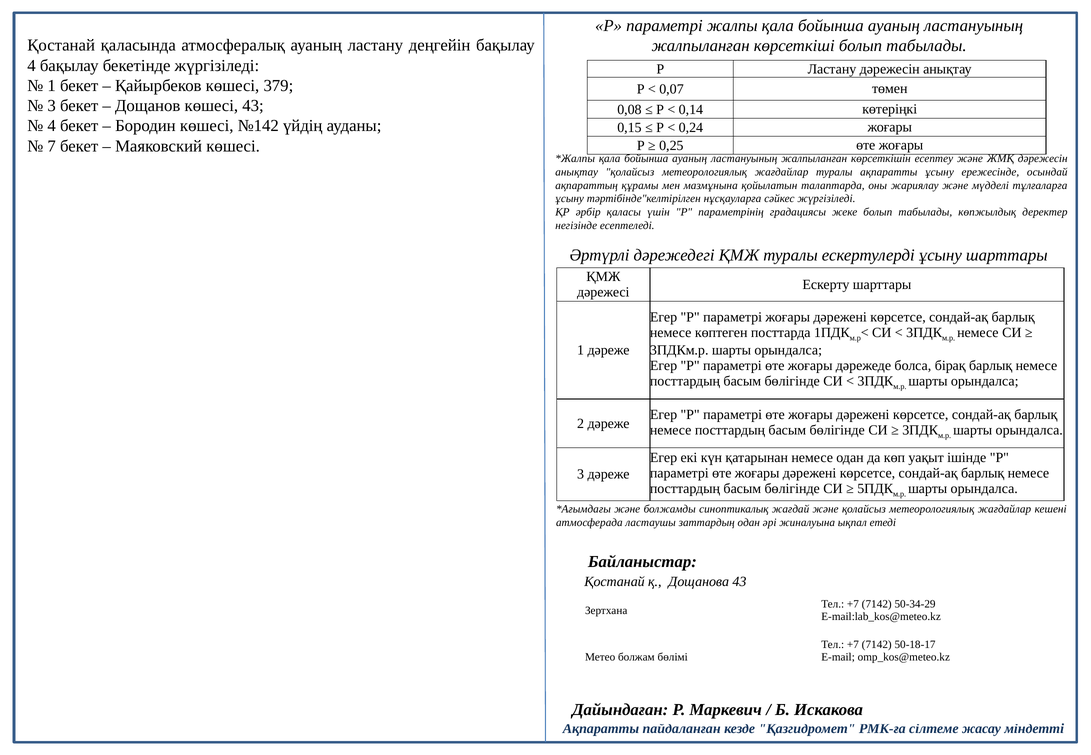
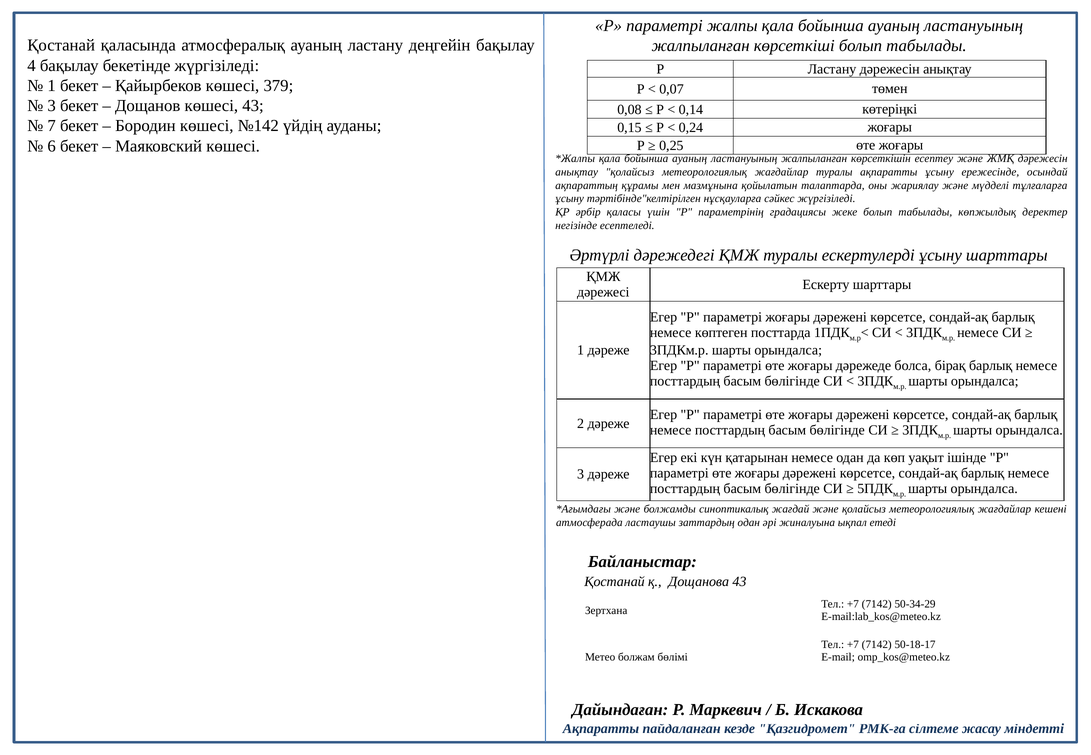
4 at (52, 126): 4 -> 7
7: 7 -> 6
